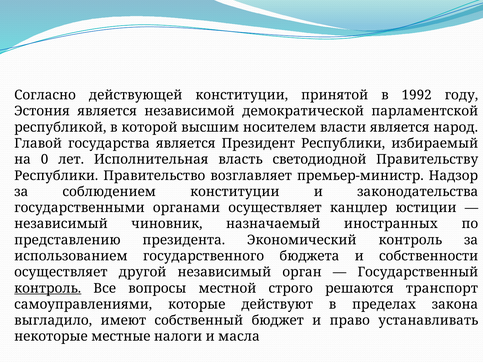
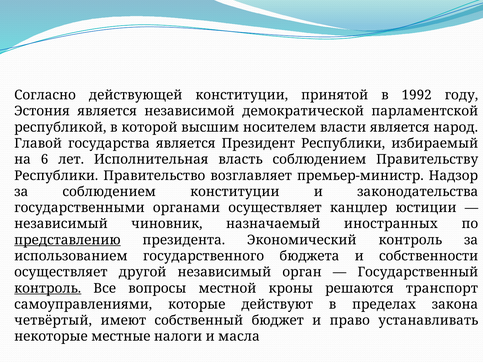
0: 0 -> 6
власть светодиодной: светодиодной -> соблюдением
представлению underline: none -> present
строго: строго -> кроны
выгладило: выгладило -> четвёртый
